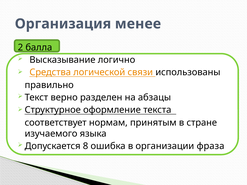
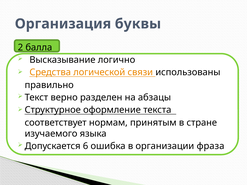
менее: менее -> буквы
8: 8 -> 6
